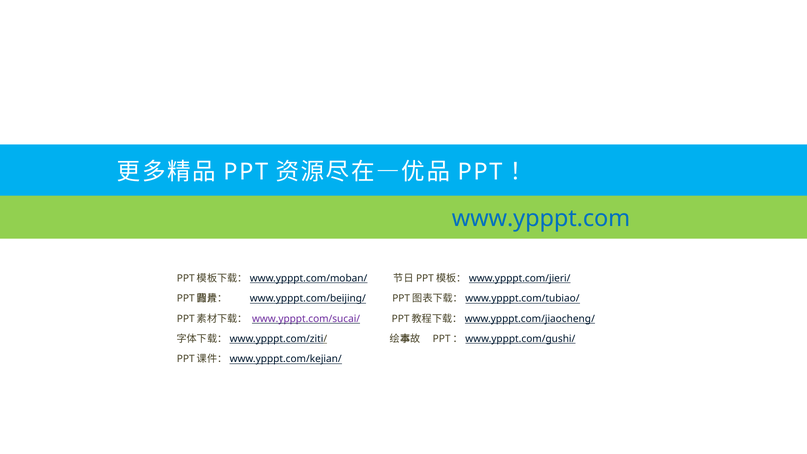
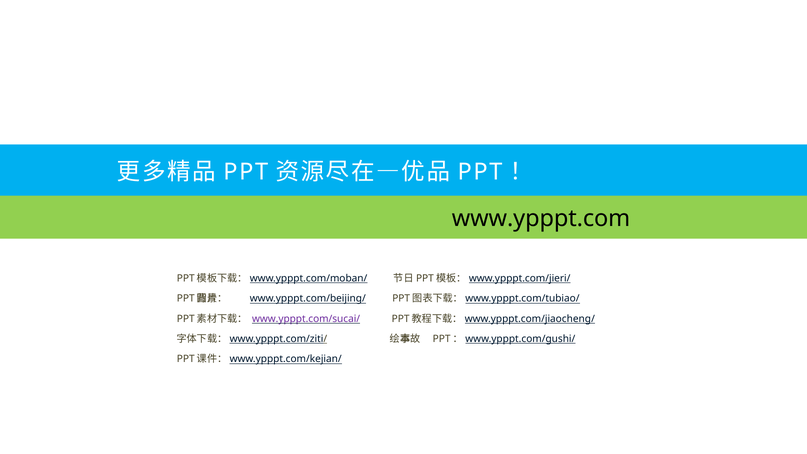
www.ypppt.com colour: blue -> black
